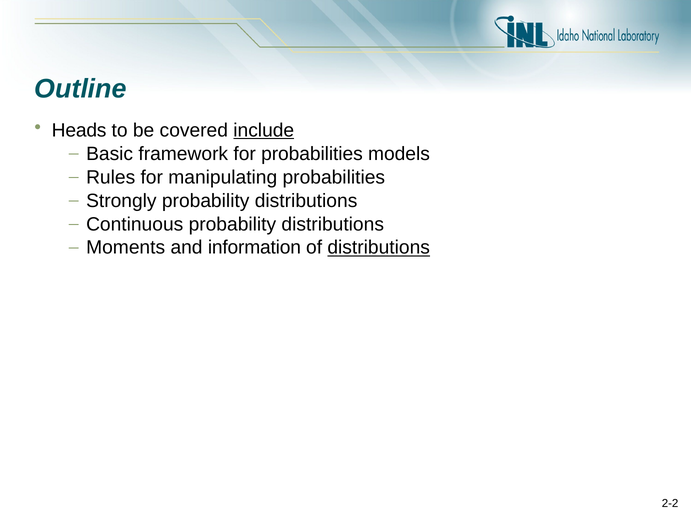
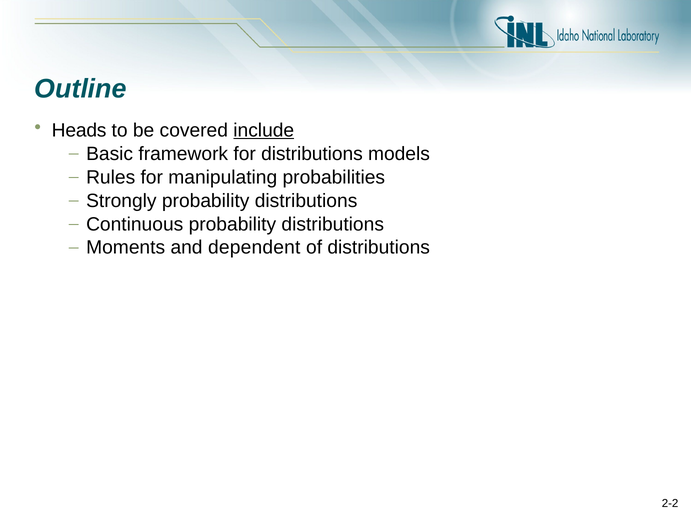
for probabilities: probabilities -> distributions
information: information -> dependent
distributions at (379, 247) underline: present -> none
